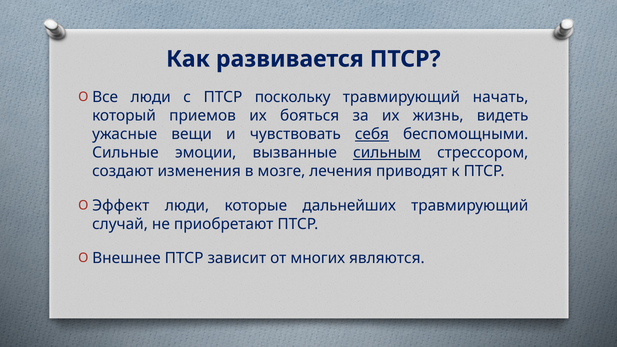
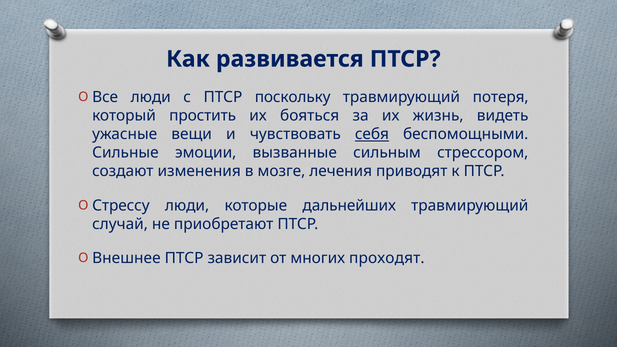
начать: начать -> потеря
приемов: приемов -> простить
сильным underline: present -> none
Эффект: Эффект -> Стрессу
являются: являются -> проходят
